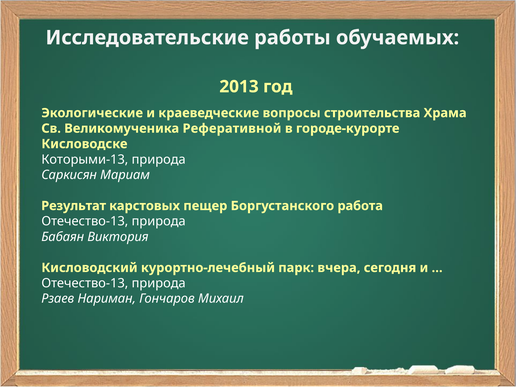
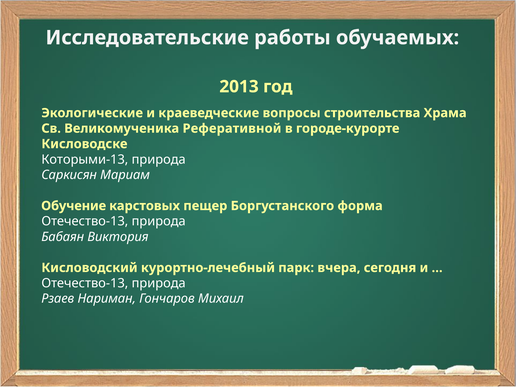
Результат: Результат -> Обучение
работа: работа -> форма
